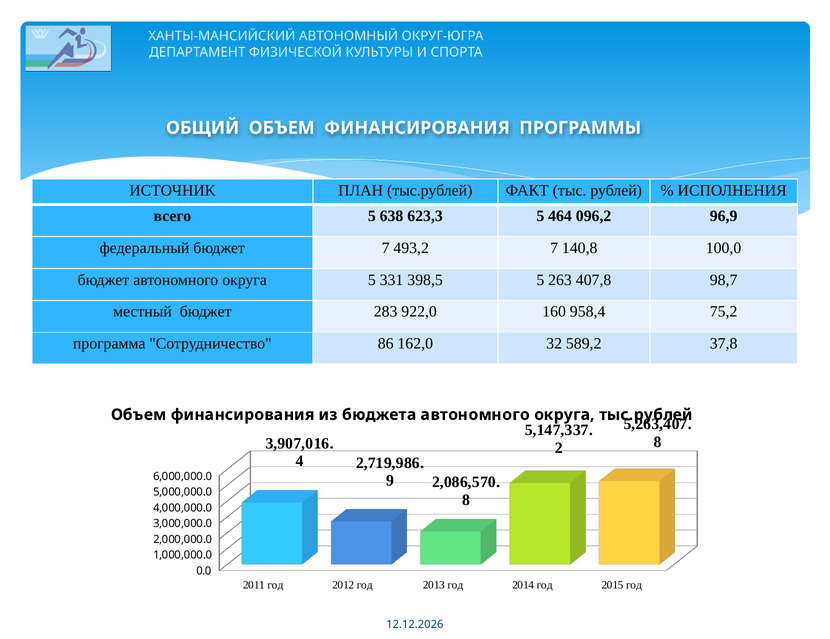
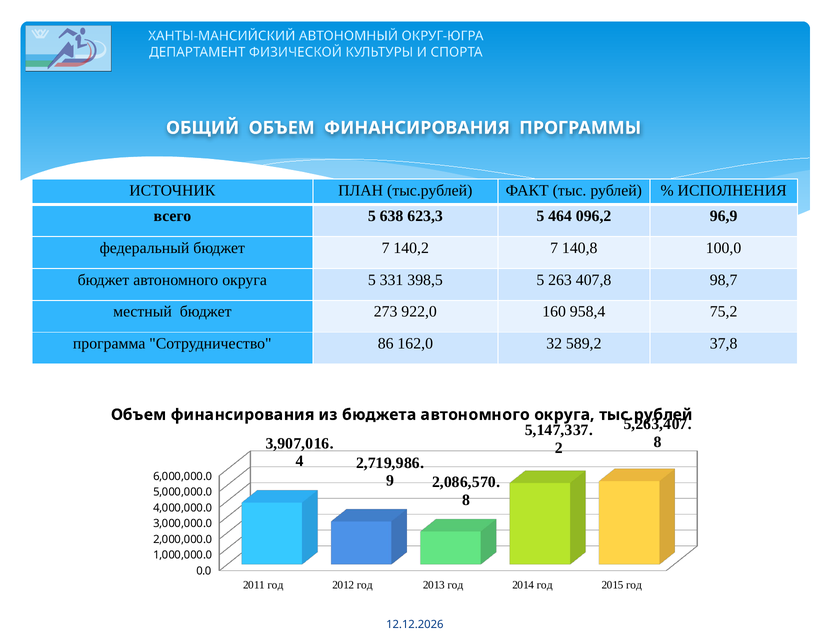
493,2: 493,2 -> 140,2
283: 283 -> 273
